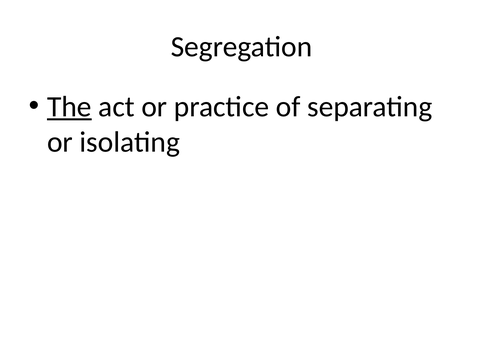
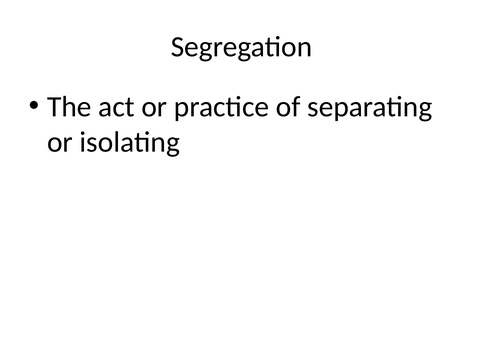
The underline: present -> none
